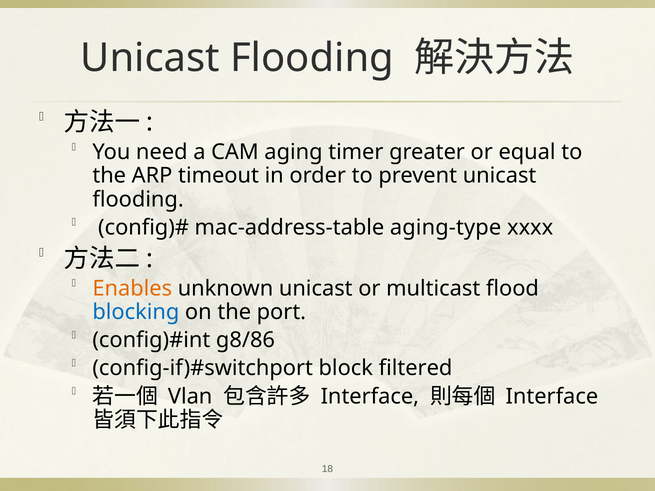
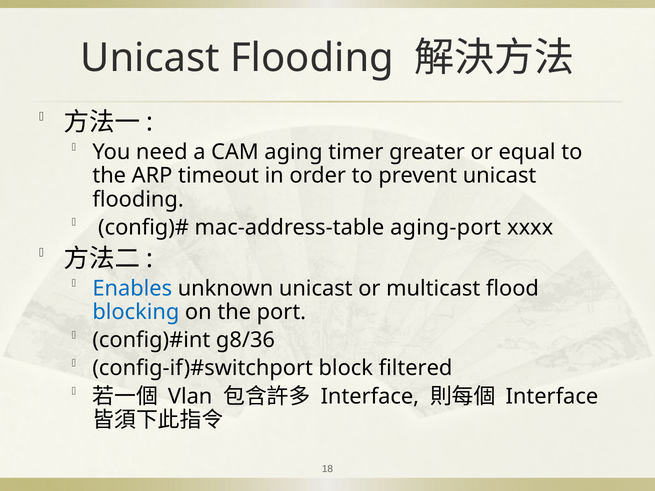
aging-type: aging-type -> aging-port
Enables colour: orange -> blue
g8/86: g8/86 -> g8/36
